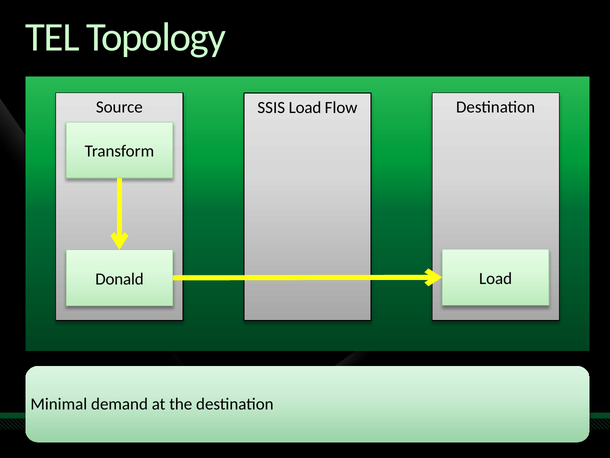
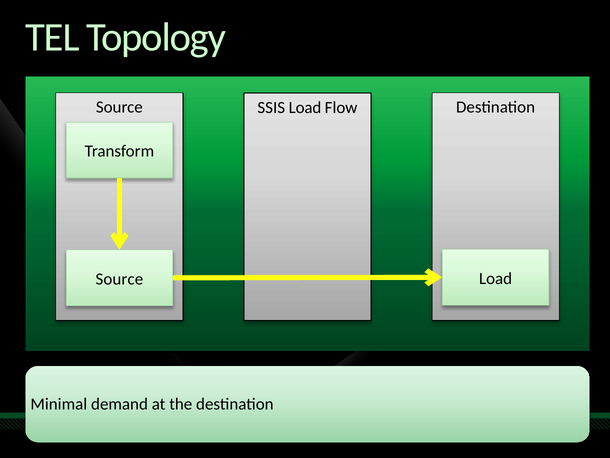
Donald at (120, 279): Donald -> Source
